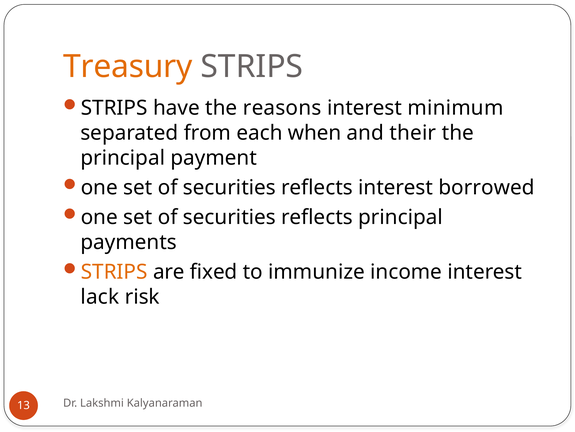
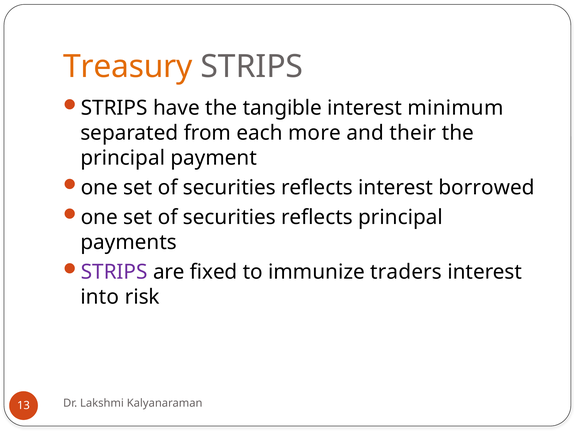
reasons: reasons -> tangible
when: when -> more
STRIPS at (114, 272) colour: orange -> purple
income: income -> traders
lack: lack -> into
